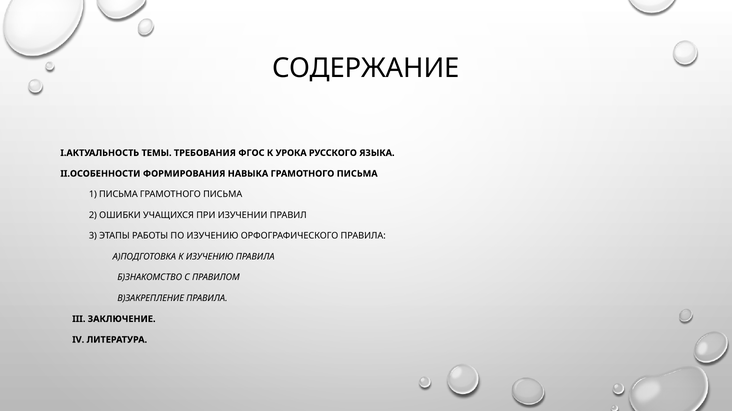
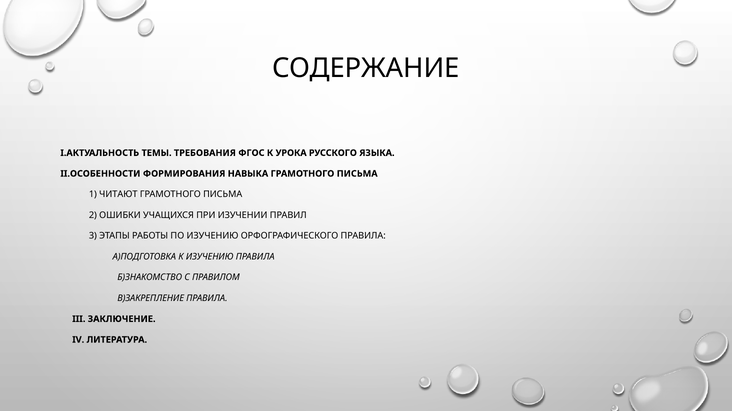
1 ПИСЬМА: ПИСЬМА -> ЧИТАЮТ
